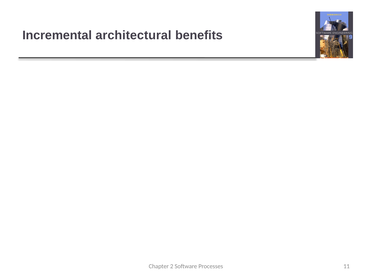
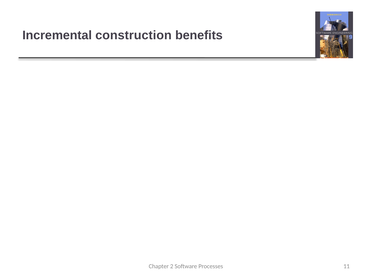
architectural: architectural -> construction
